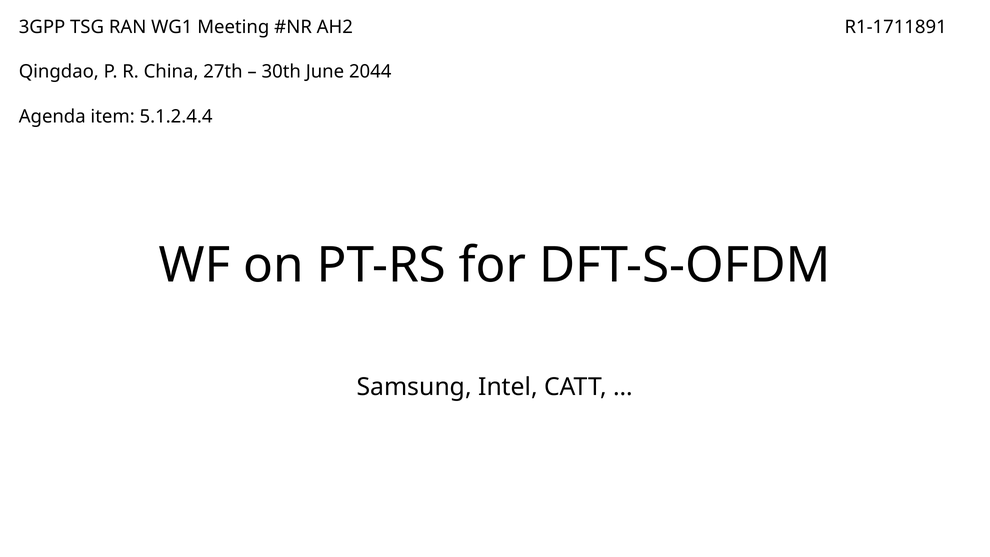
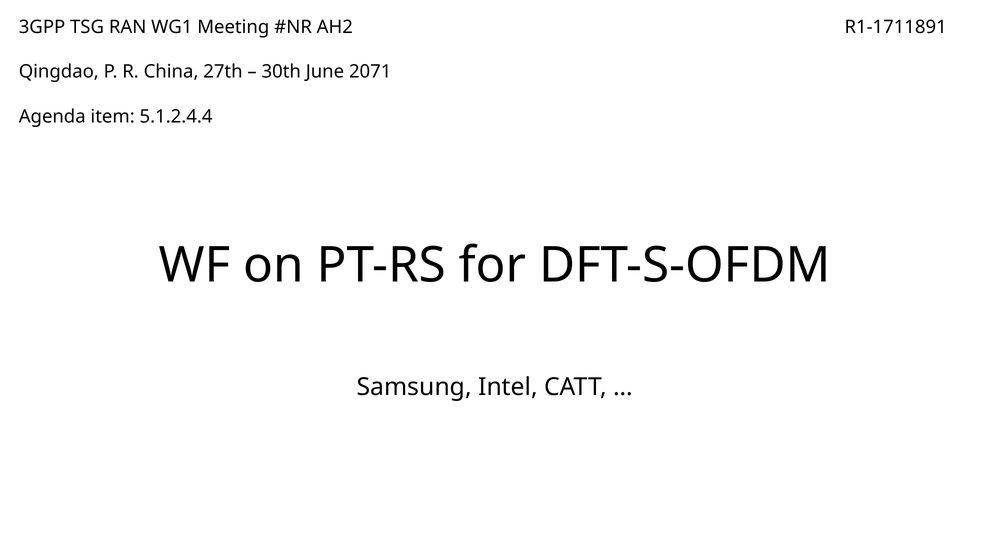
2044: 2044 -> 2071
